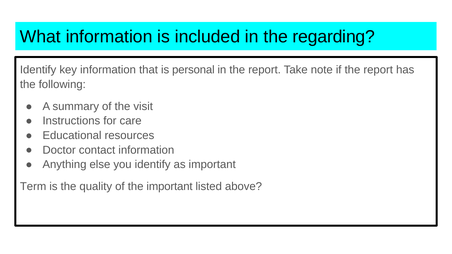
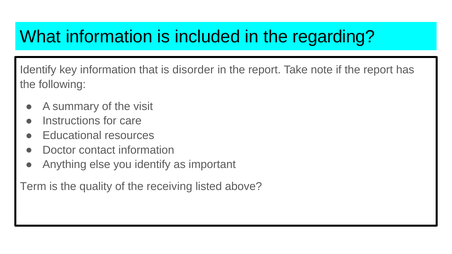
personal: personal -> disorder
the important: important -> receiving
